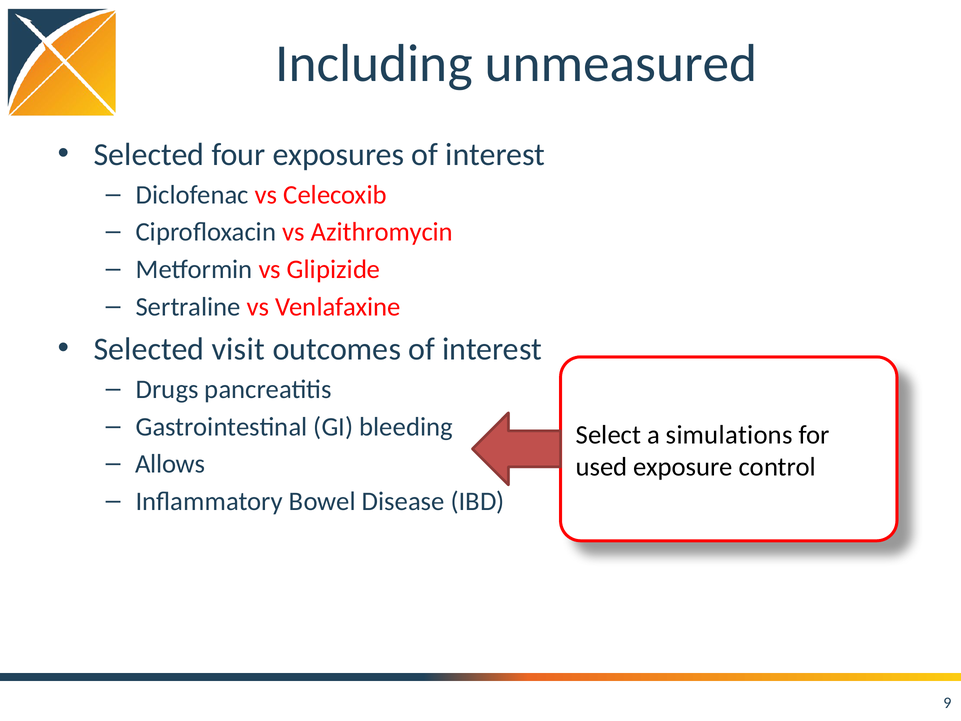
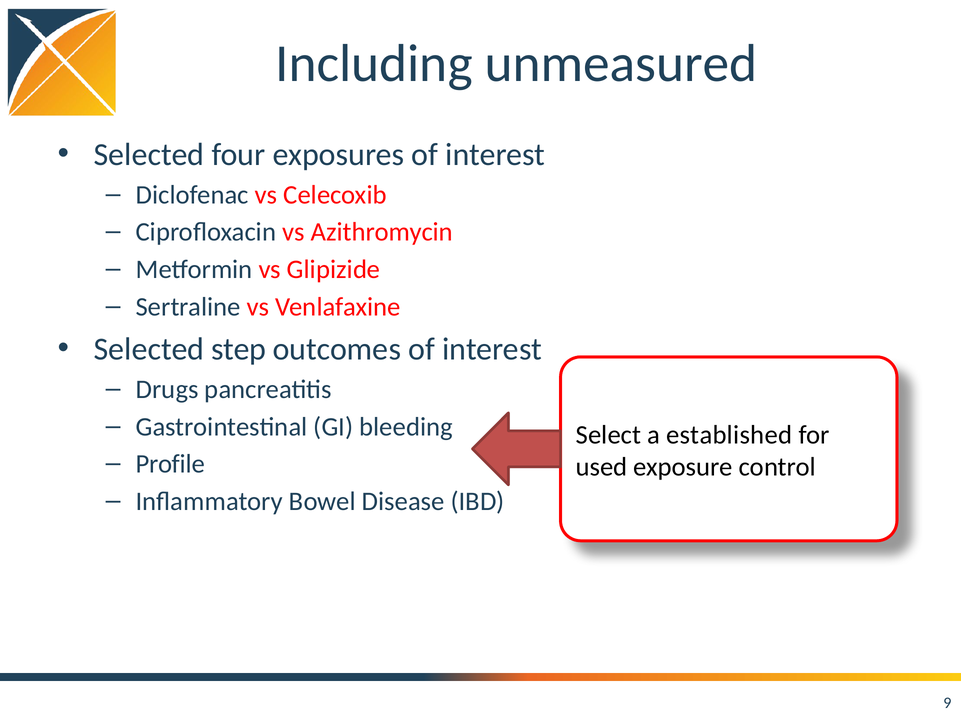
visit: visit -> step
simulations: simulations -> established
Allows: Allows -> Profile
